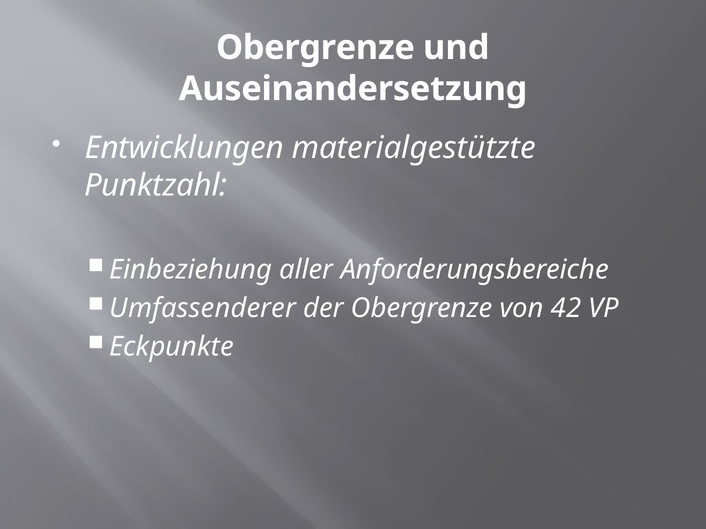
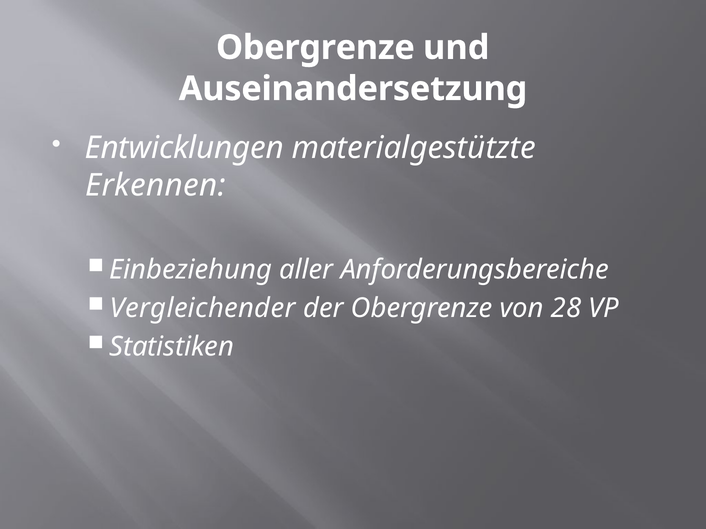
Punktzahl: Punktzahl -> Erkennen
Umfassenderer: Umfassenderer -> Vergleichender
42: 42 -> 28
Eckpunkte: Eckpunkte -> Statistiken
